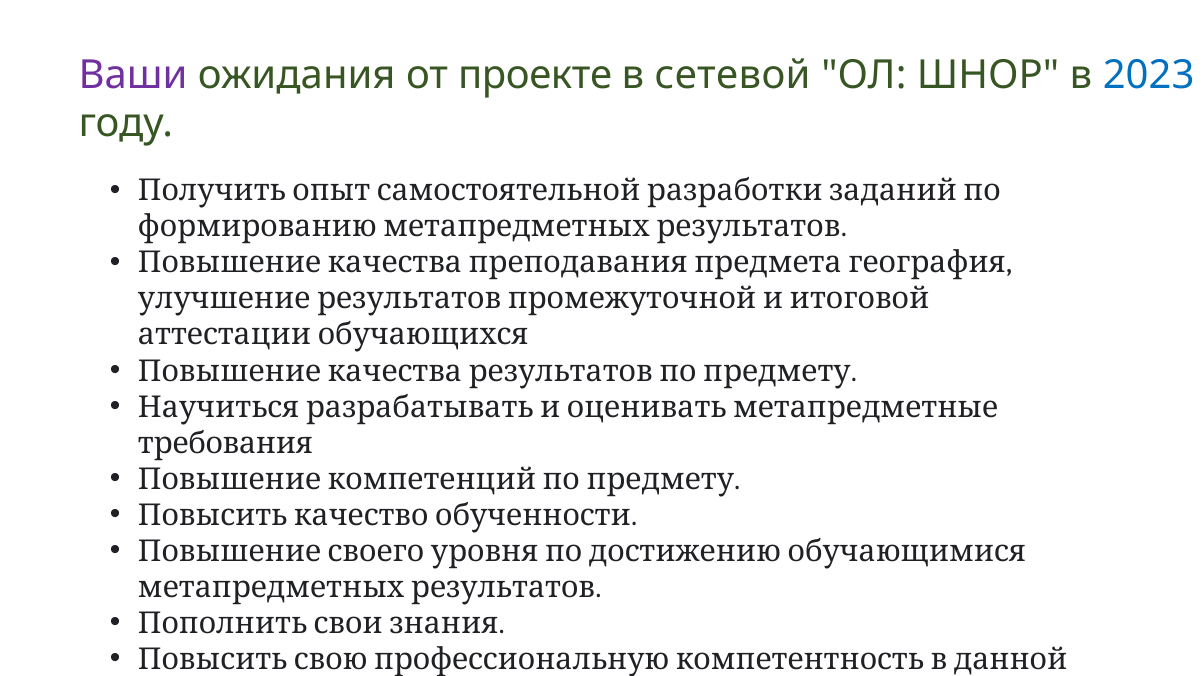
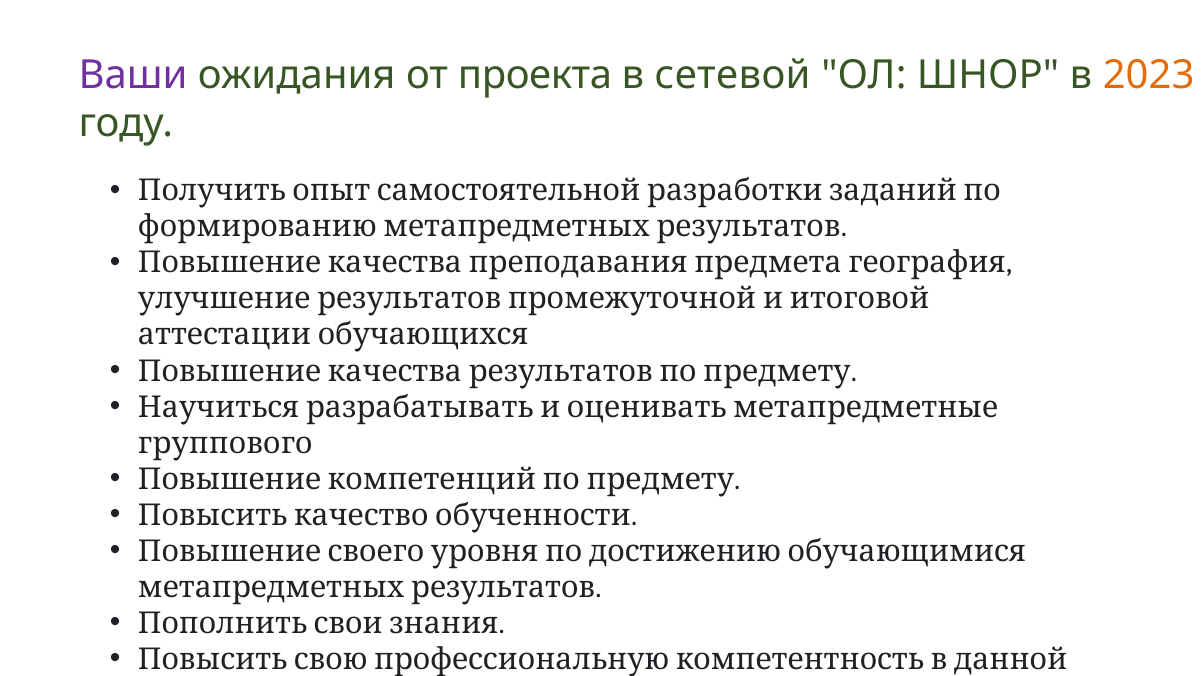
проекте: проекте -> проекта
2023 colour: blue -> orange
требования: требования -> группового
